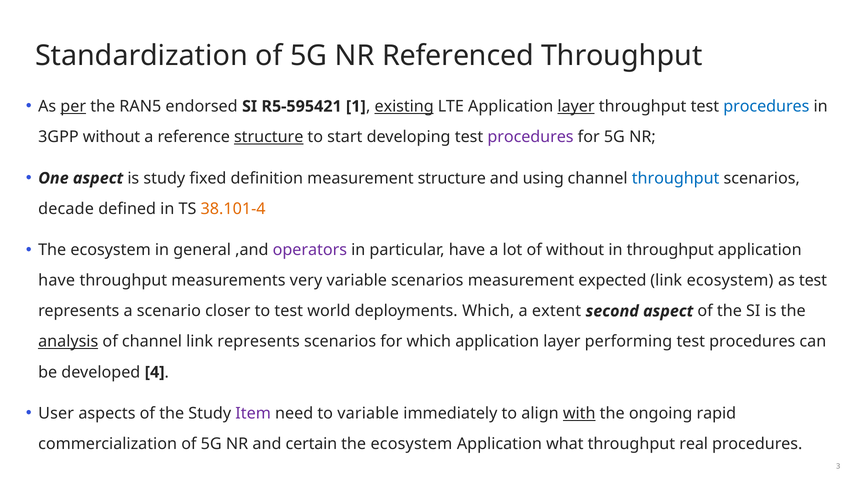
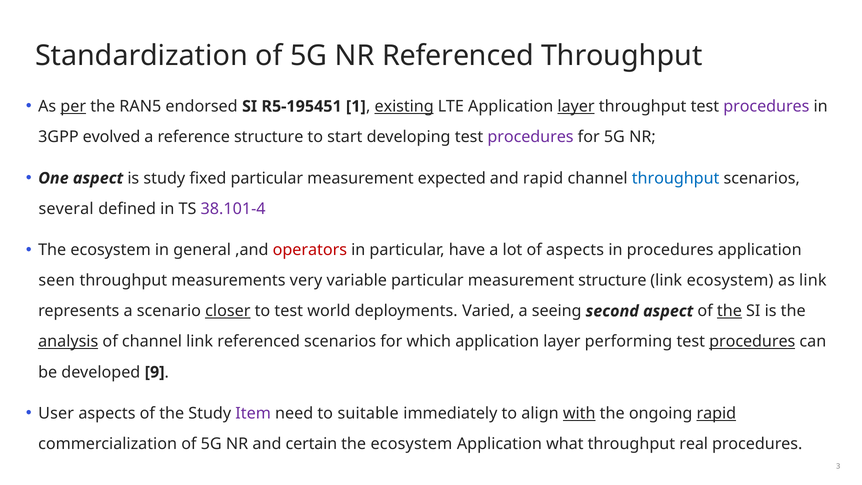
R5-595421: R5-595421 -> R5-195451
procedures at (766, 106) colour: blue -> purple
3GPP without: without -> evolved
structure at (269, 137) underline: present -> none
fixed definition: definition -> particular
measurement structure: structure -> expected
and using: using -> rapid
decade: decade -> several
38.101-4 colour: orange -> purple
operators colour: purple -> red
of without: without -> aspects
in throughput: throughput -> procedures
have at (57, 281): have -> seen
variable scenarios: scenarios -> particular
measurement expected: expected -> structure
as test: test -> link
closer underline: none -> present
deployments Which: Which -> Varied
extent: extent -> seeing
the at (729, 311) underline: none -> present
link represents: represents -> referenced
procedures at (752, 342) underline: none -> present
4: 4 -> 9
to variable: variable -> suitable
rapid at (716, 413) underline: none -> present
